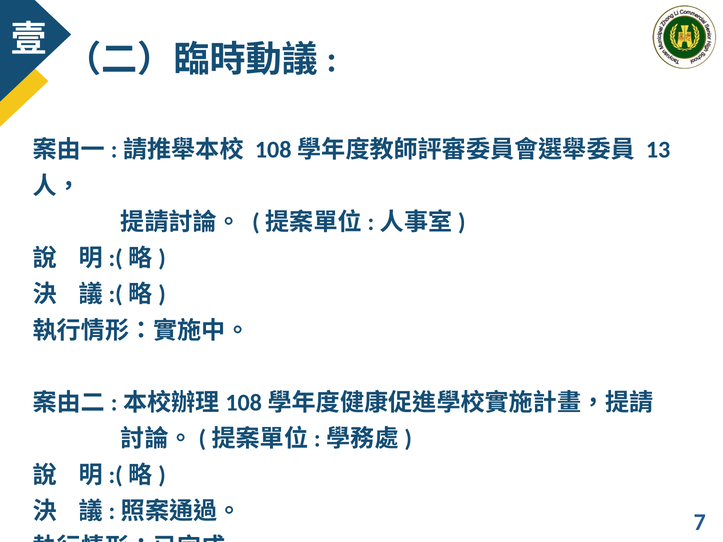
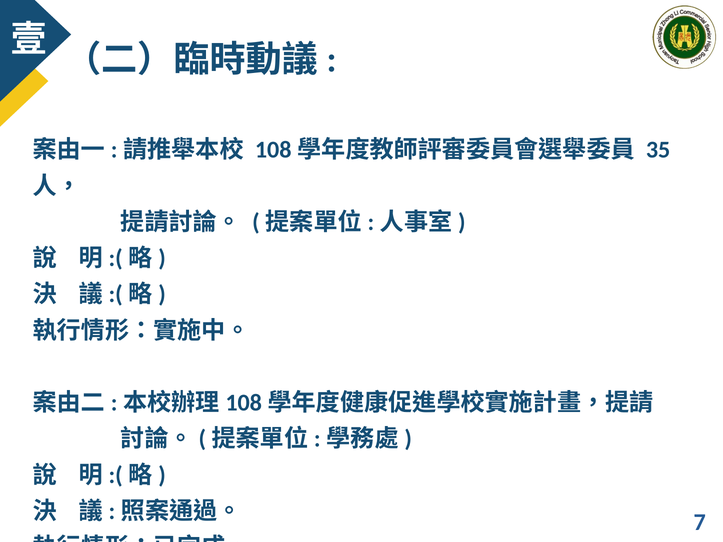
13: 13 -> 35
